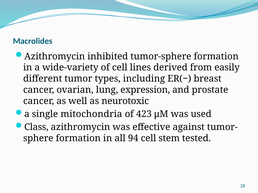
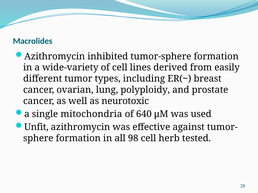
expression: expression -> polyploidy
423: 423 -> 640
Class: Class -> Unfit
94: 94 -> 98
stem: stem -> herb
